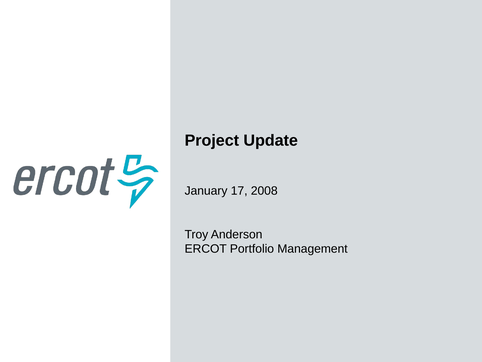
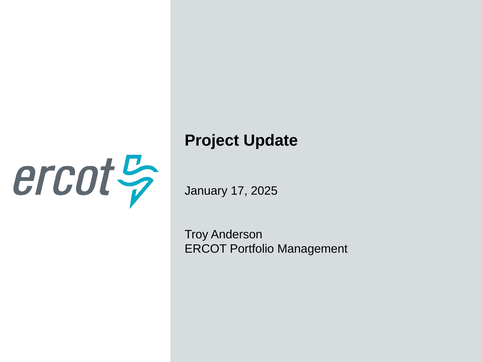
2008: 2008 -> 2025
